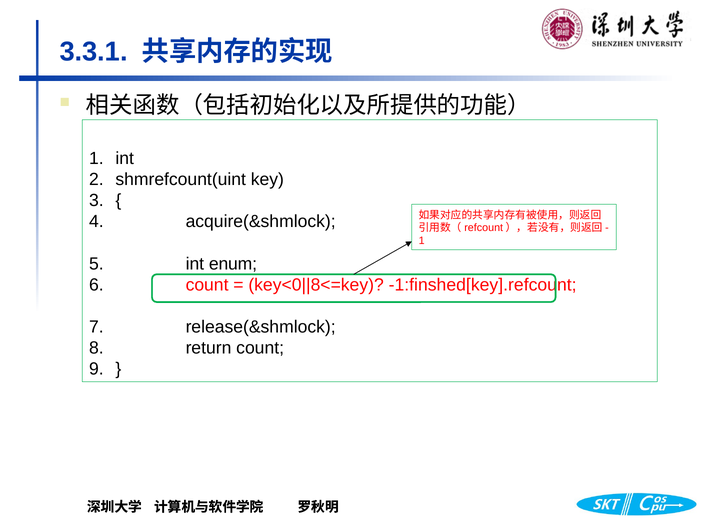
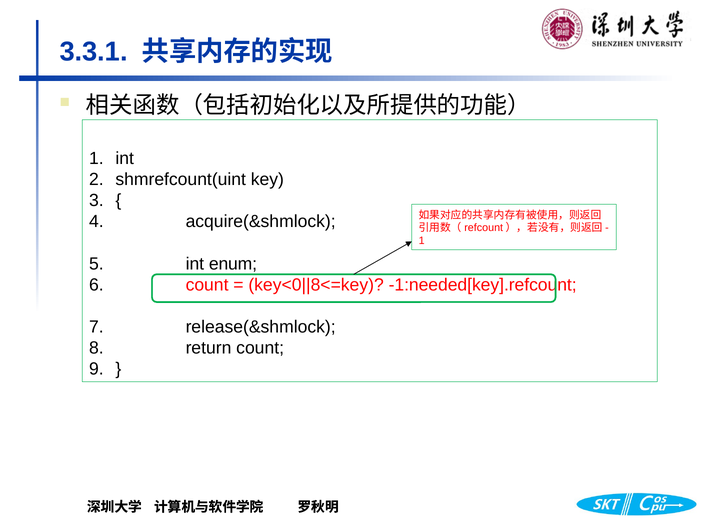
-1:finshed[key].refcount: -1:finshed[key].refcount -> -1:needed[key].refcount
